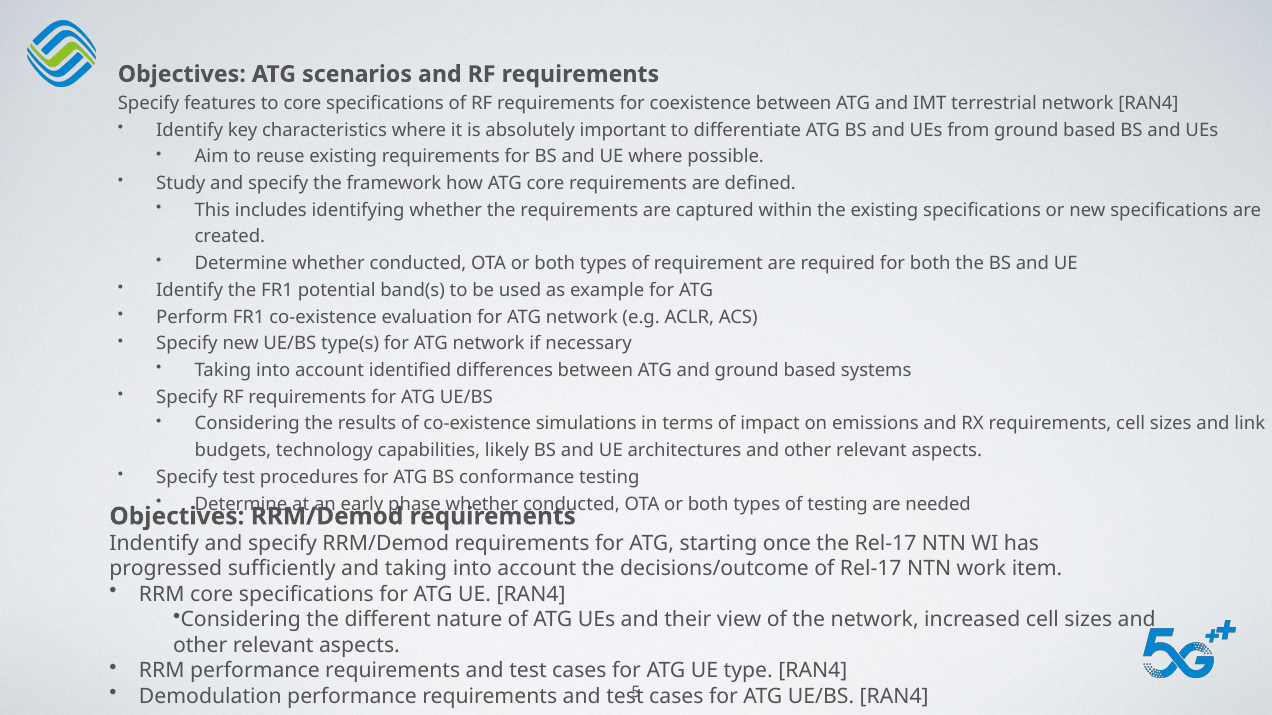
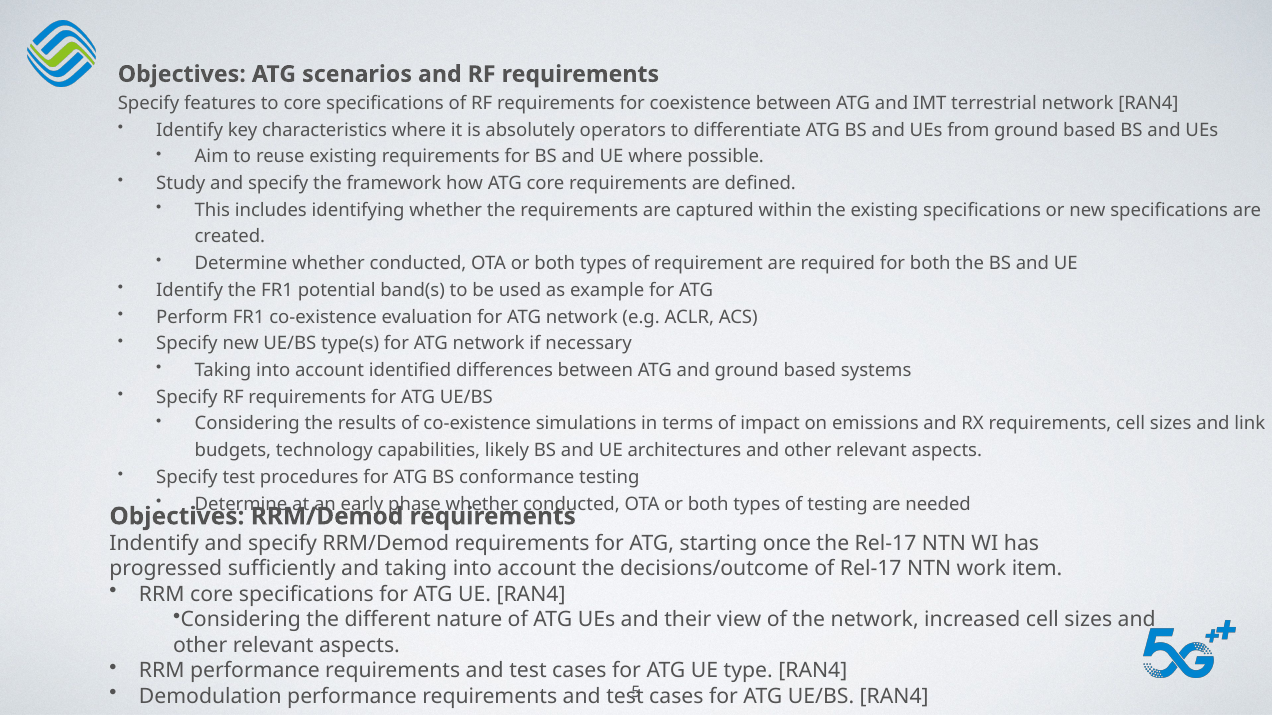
important: important -> operators
